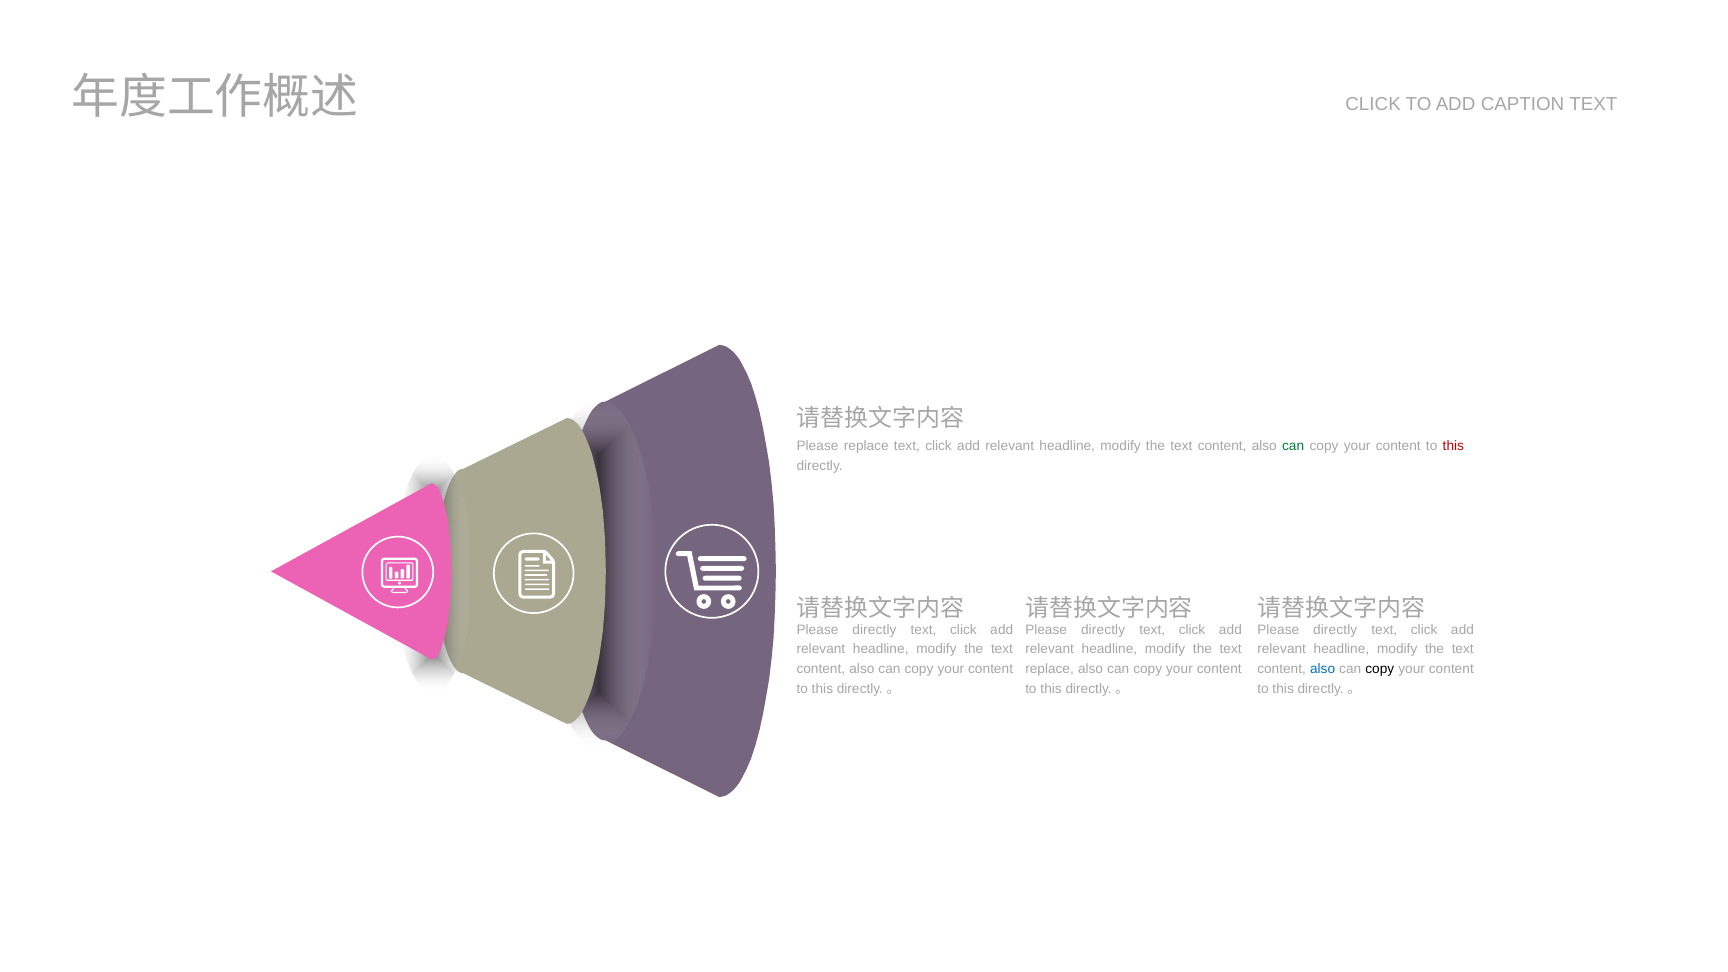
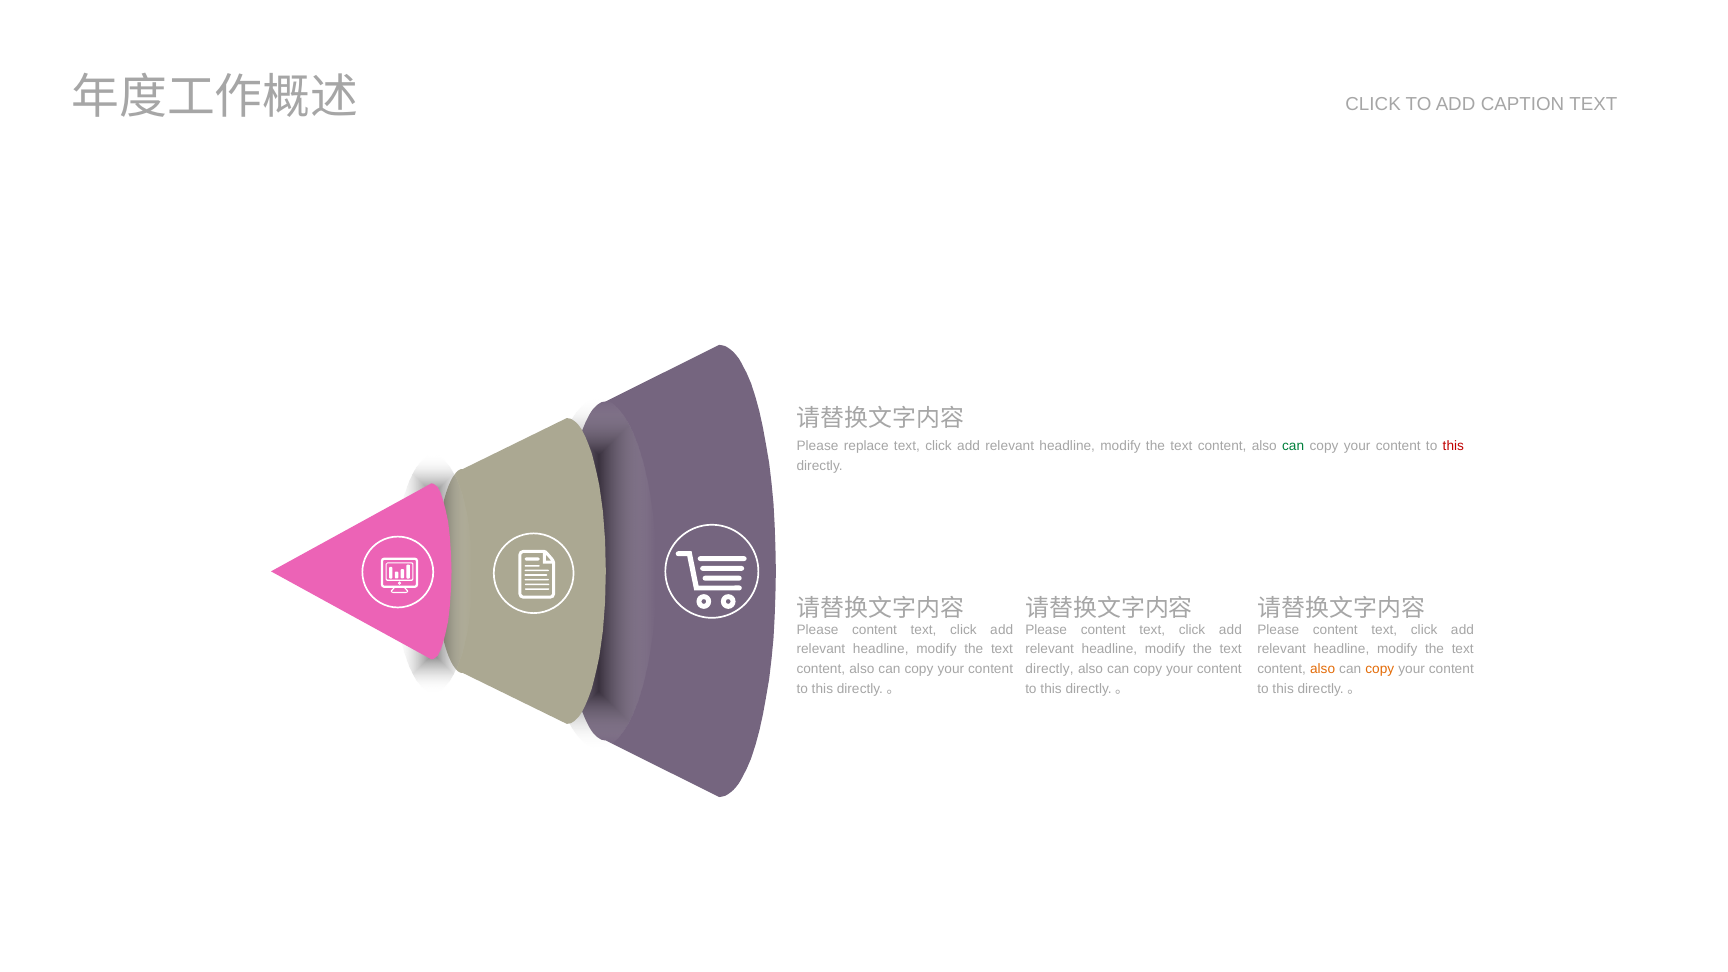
directly at (874, 630): directly -> content
directly at (1103, 630): directly -> content
directly at (1335, 630): directly -> content
replace at (1050, 669): replace -> directly
also at (1323, 669) colour: blue -> orange
copy at (1380, 669) colour: black -> orange
